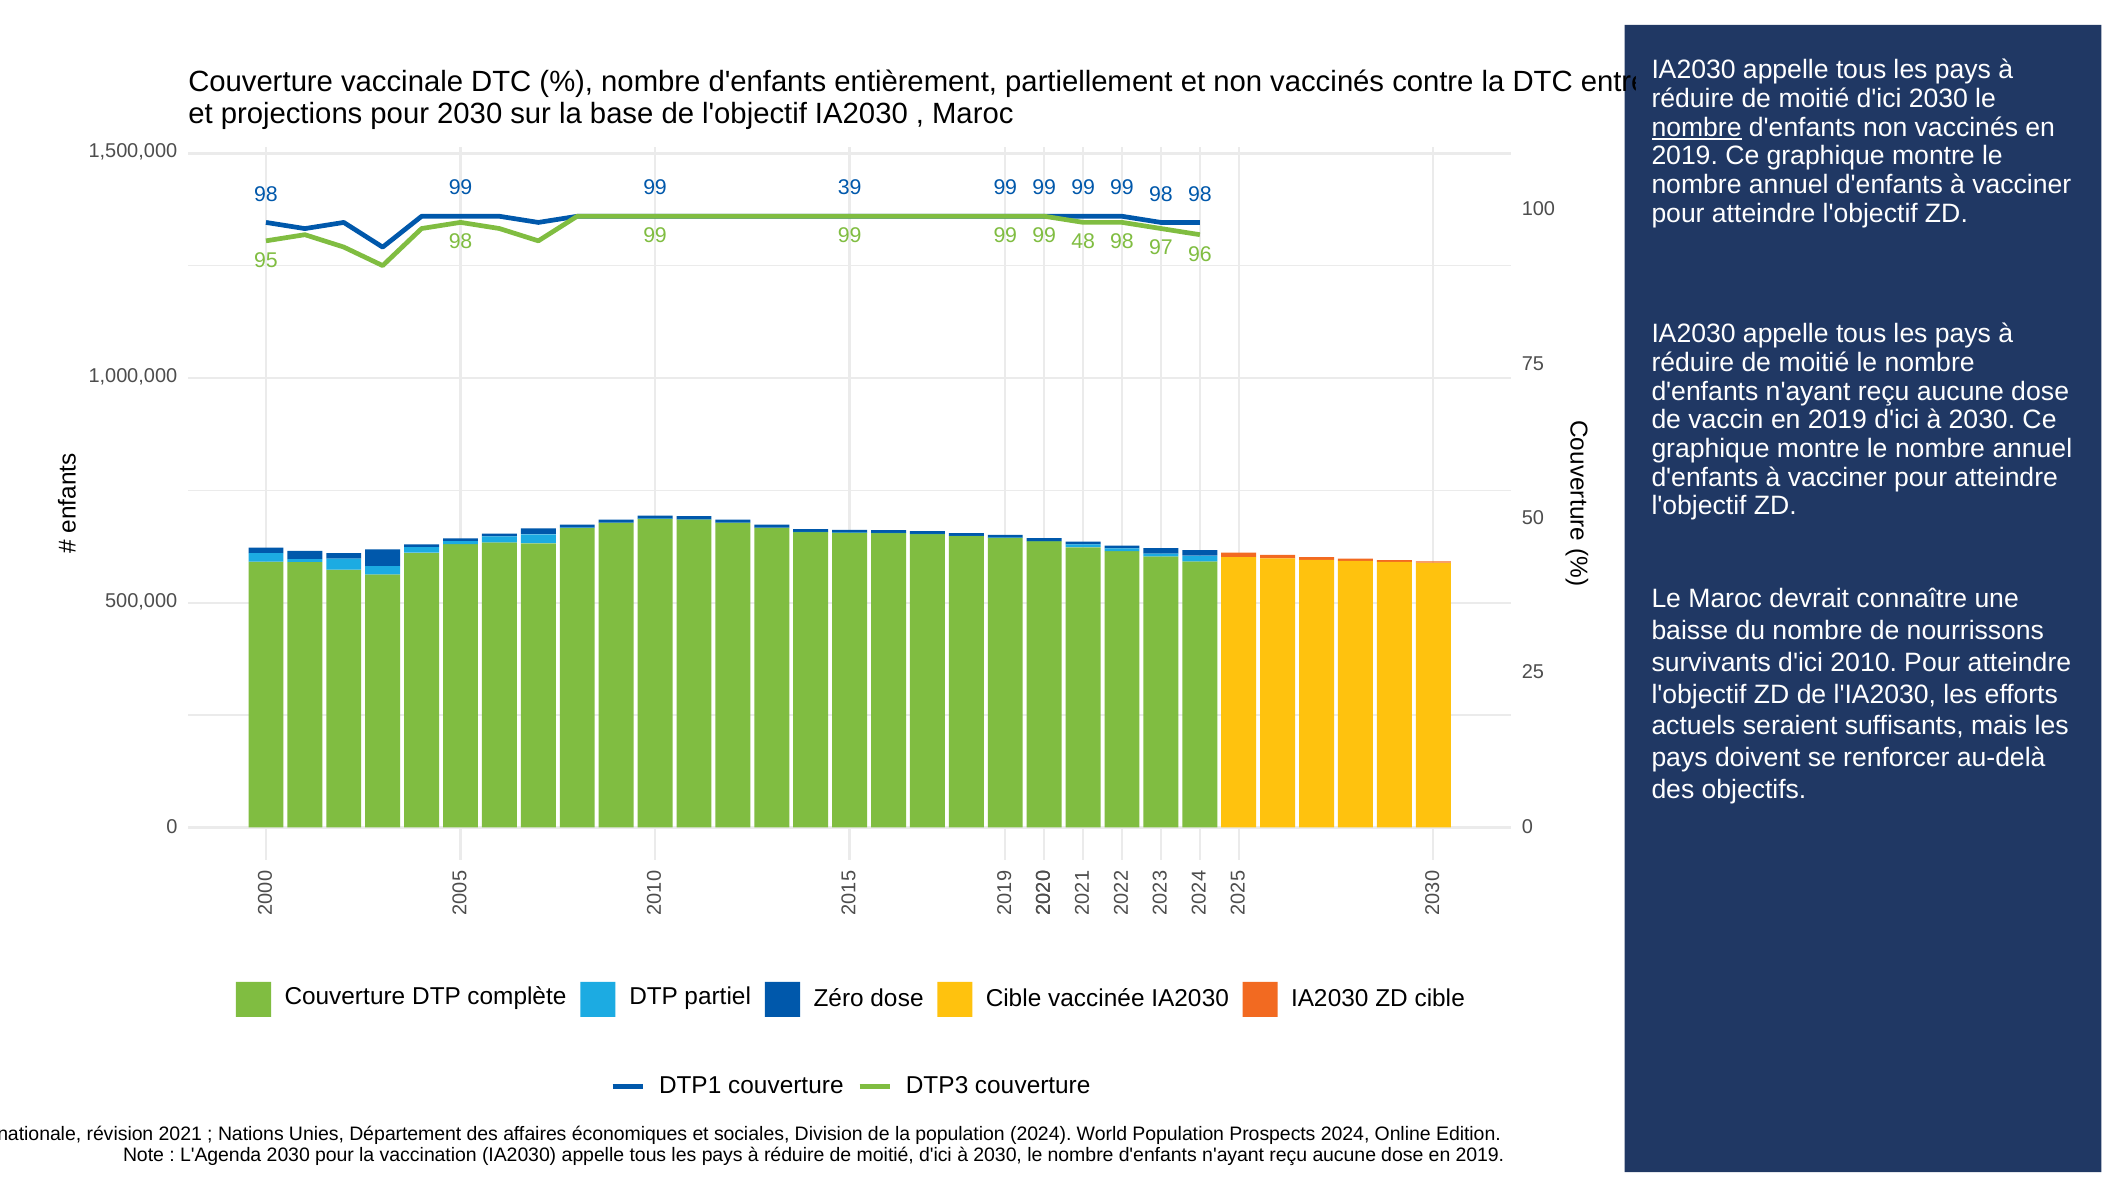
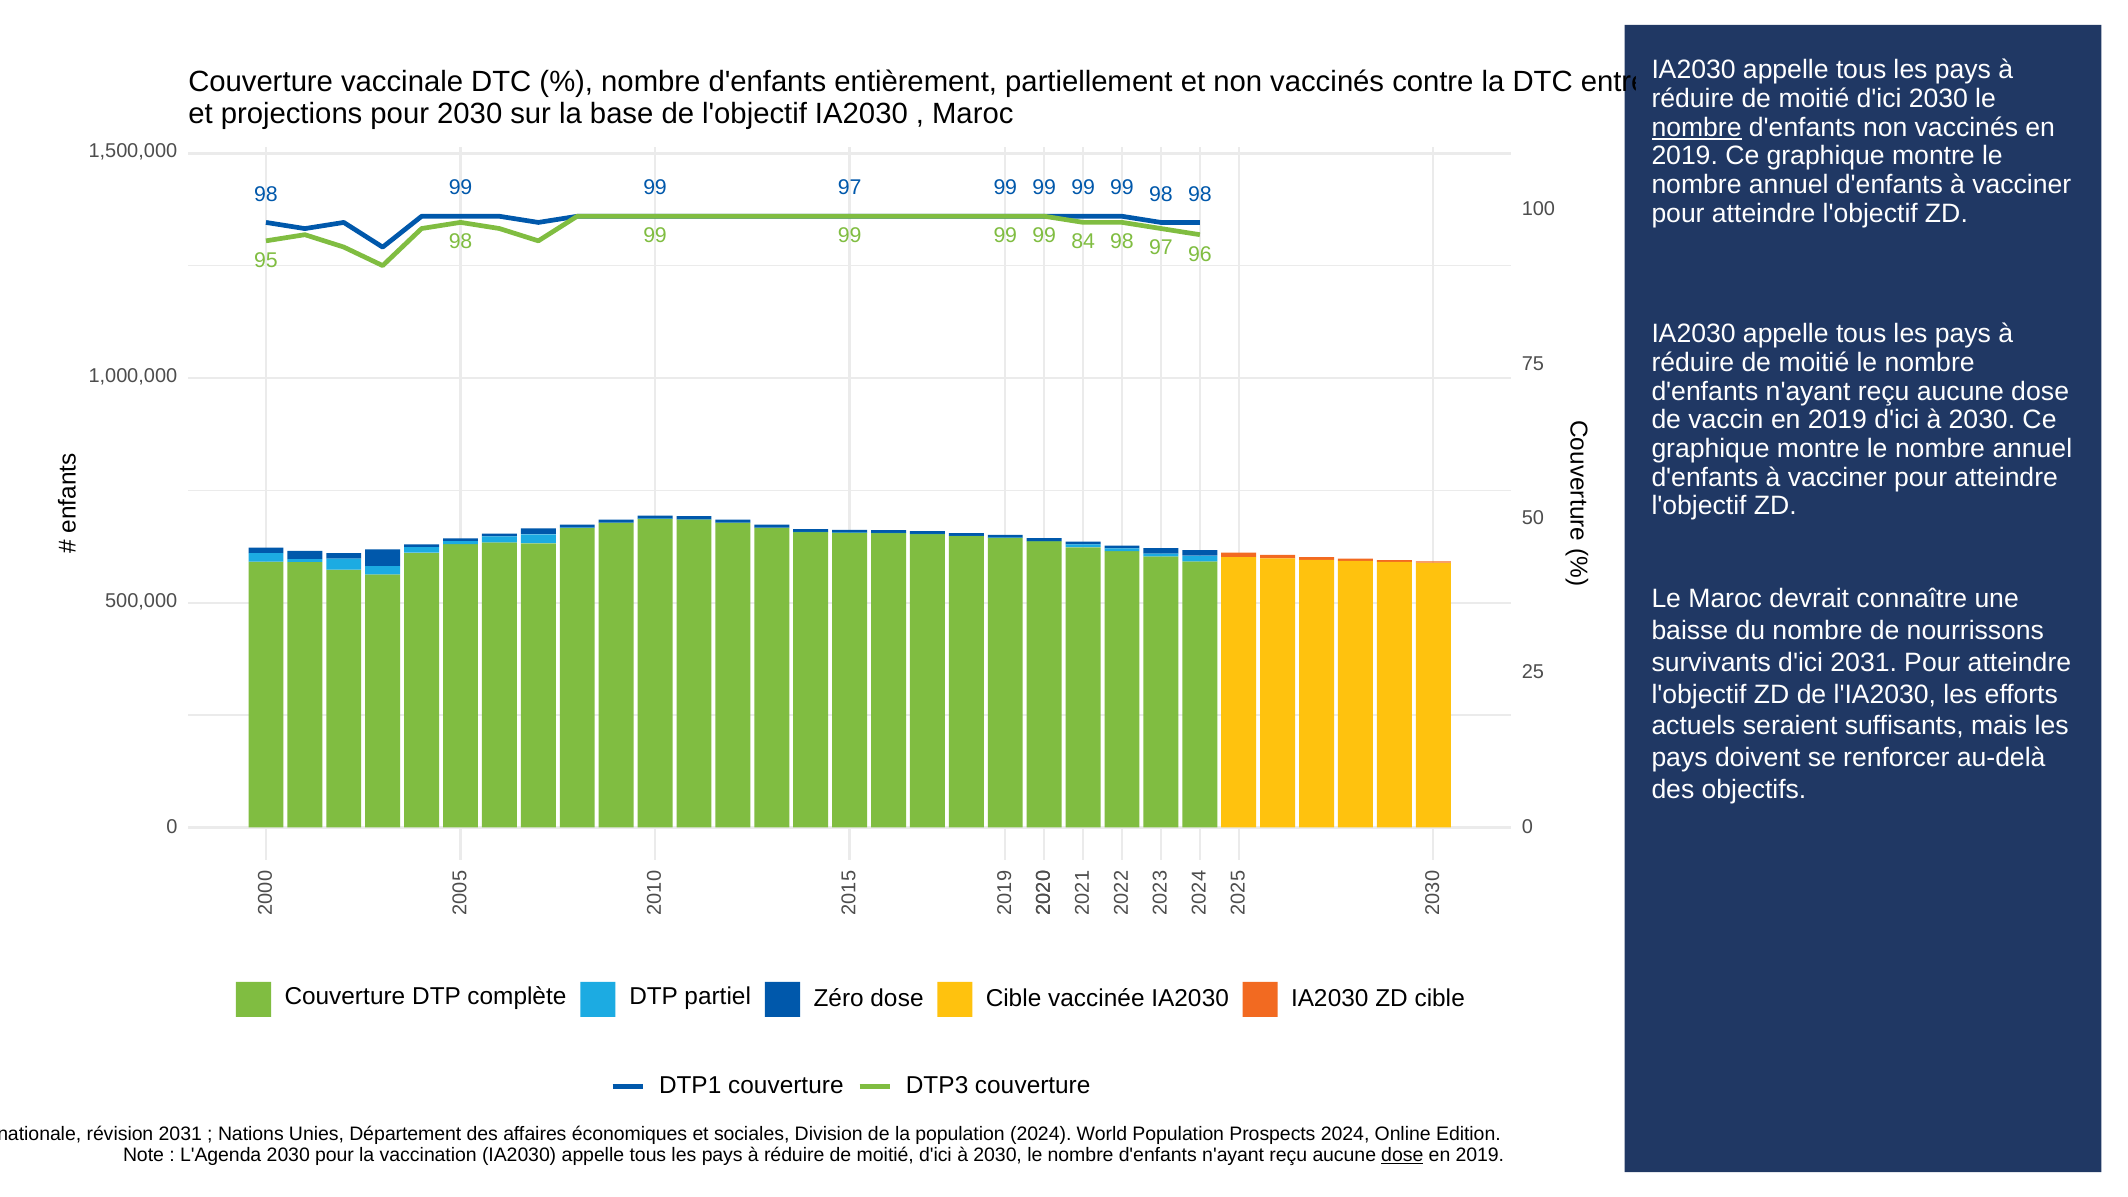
99 39: 39 -> 97
48: 48 -> 84
d'ici 2010: 2010 -> 2031
révision 2021: 2021 -> 2031
dose at (1402, 1155) underline: none -> present
